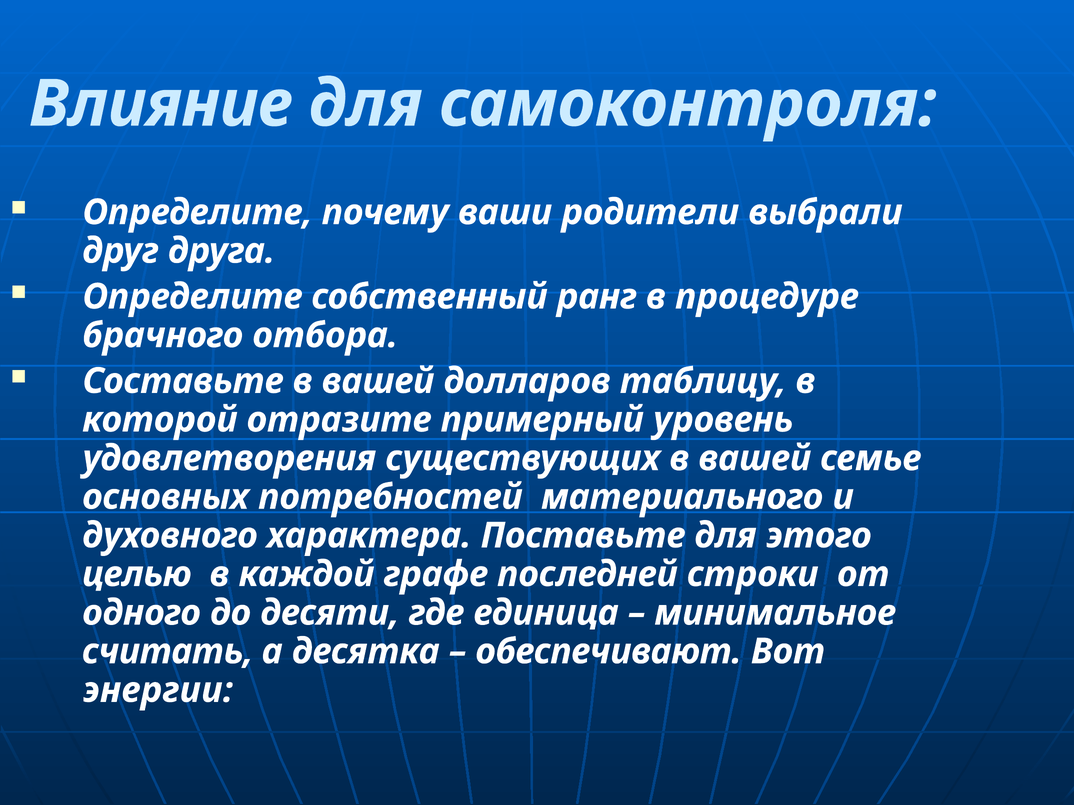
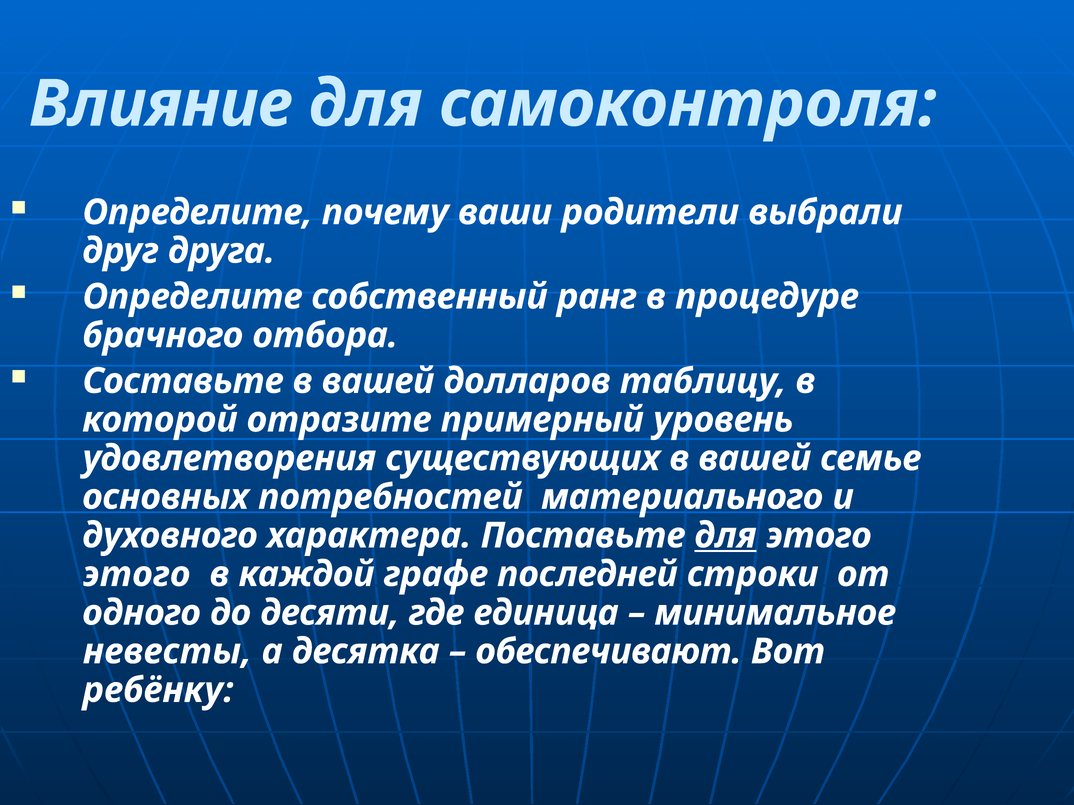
для at (726, 536) underline: none -> present
целью at (137, 575): целью -> этого
считать: считать -> невесты
энергии: энергии -> ребёнку
